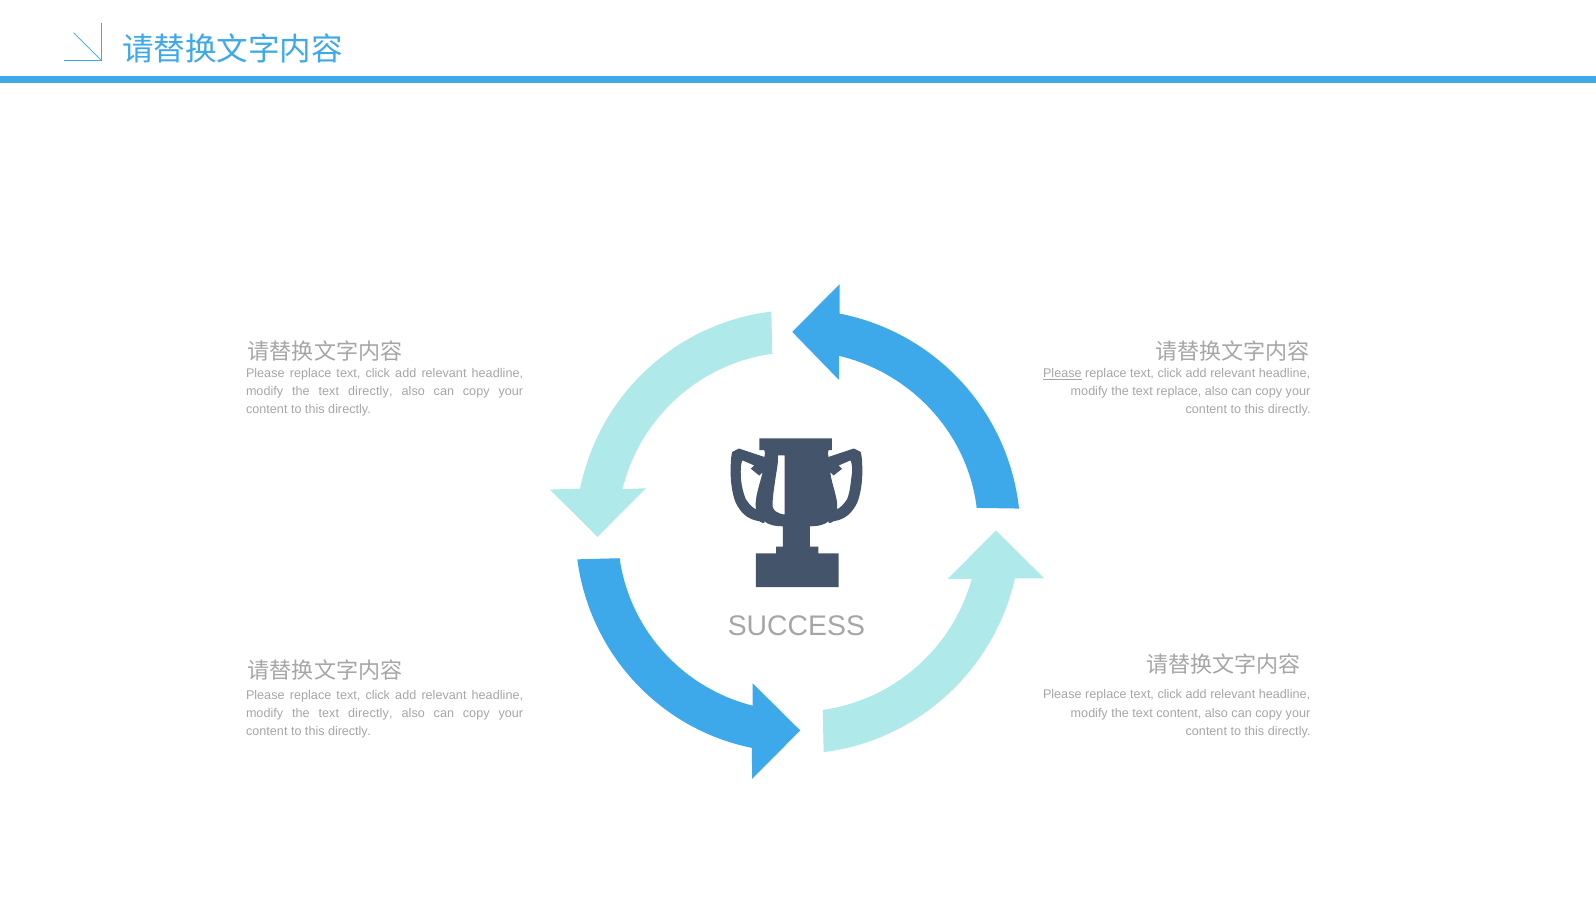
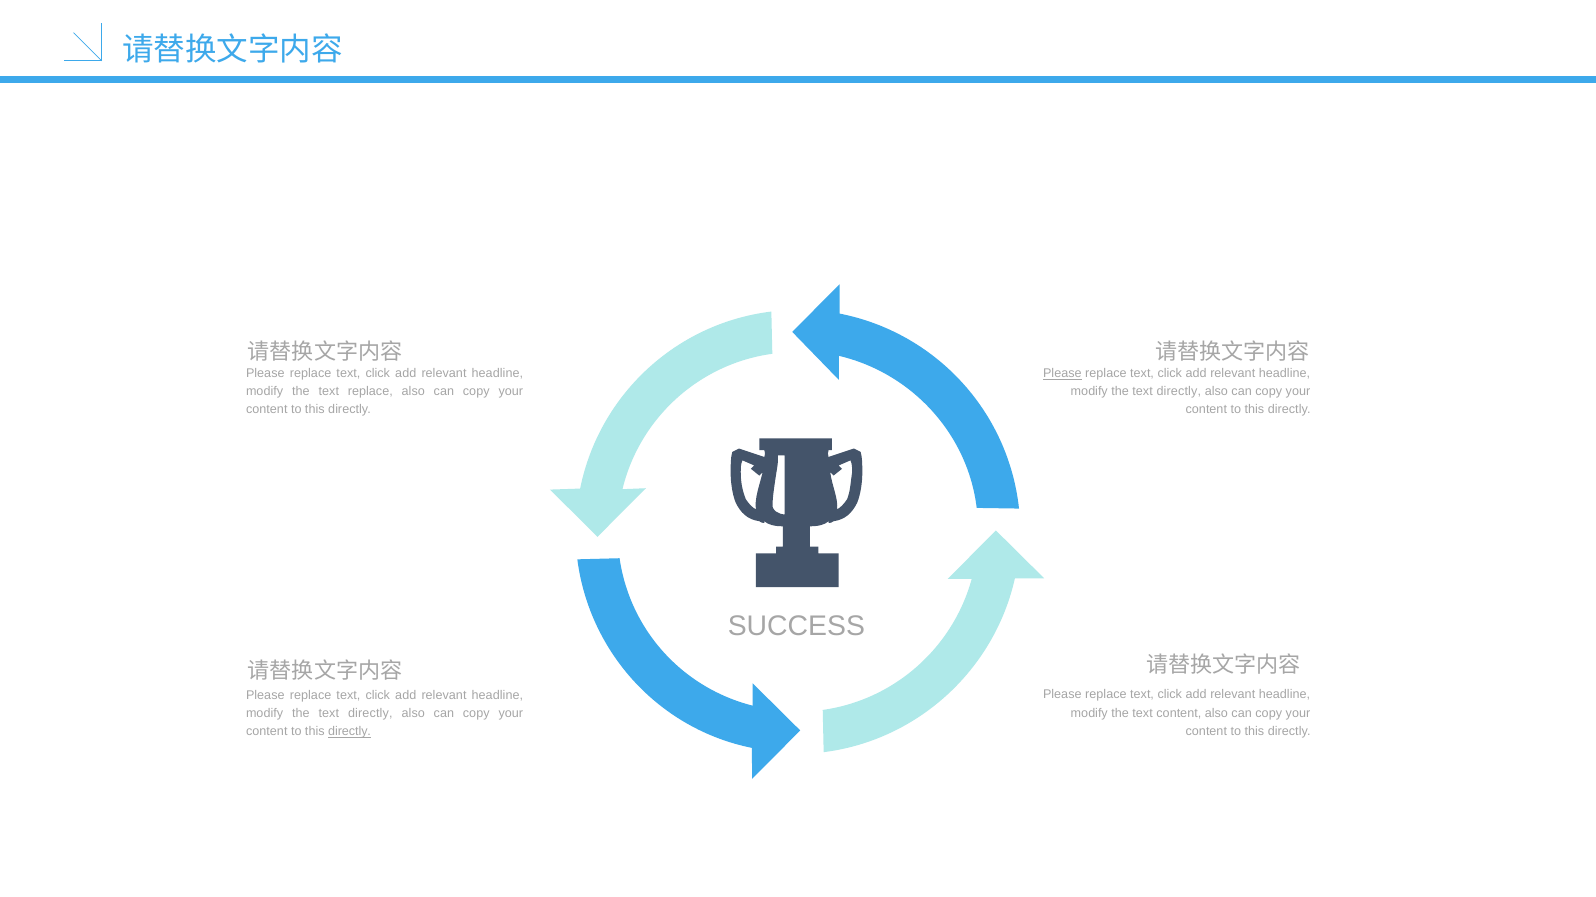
directly at (370, 392): directly -> replace
replace at (1179, 392): replace -> directly
directly at (350, 732) underline: none -> present
